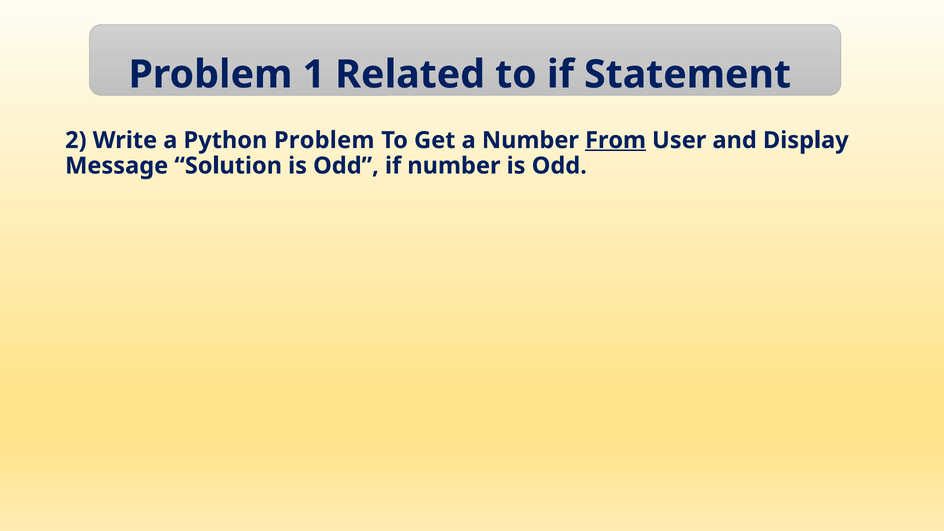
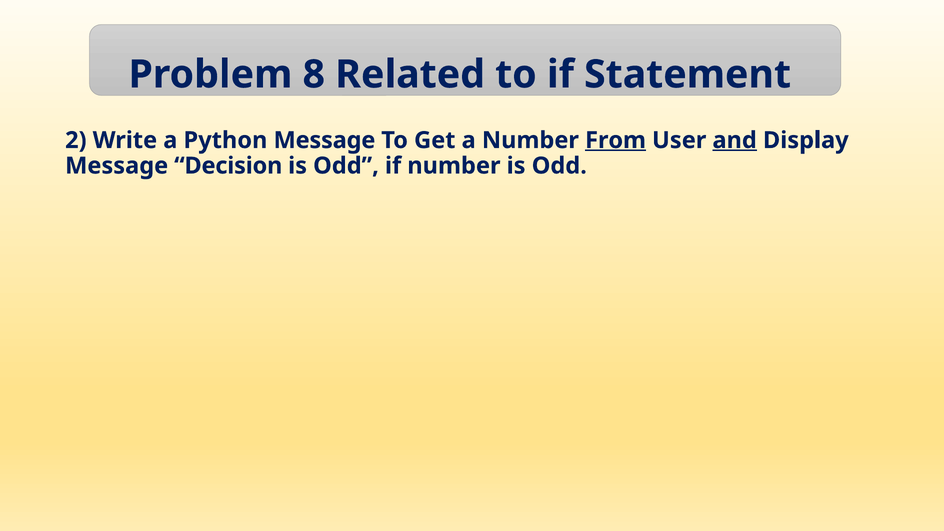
1: 1 -> 8
Python Problem: Problem -> Message
and underline: none -> present
Solution: Solution -> Decision
